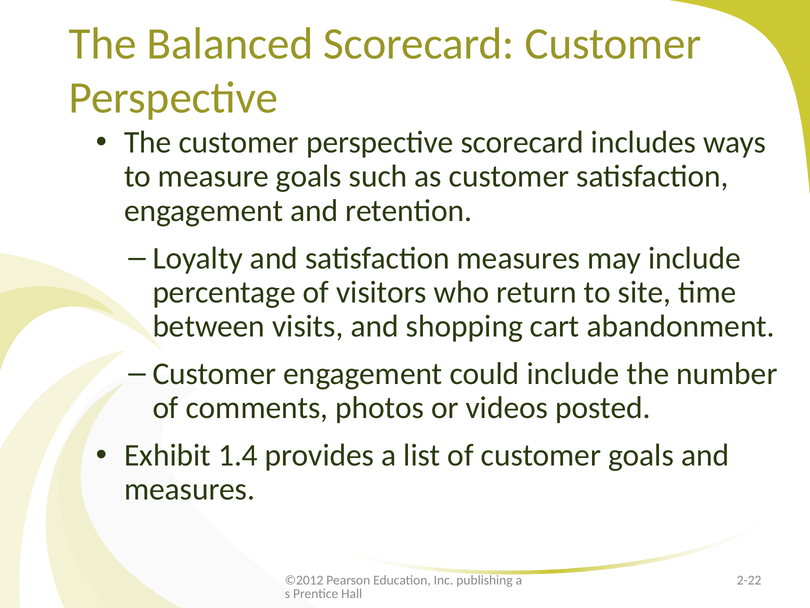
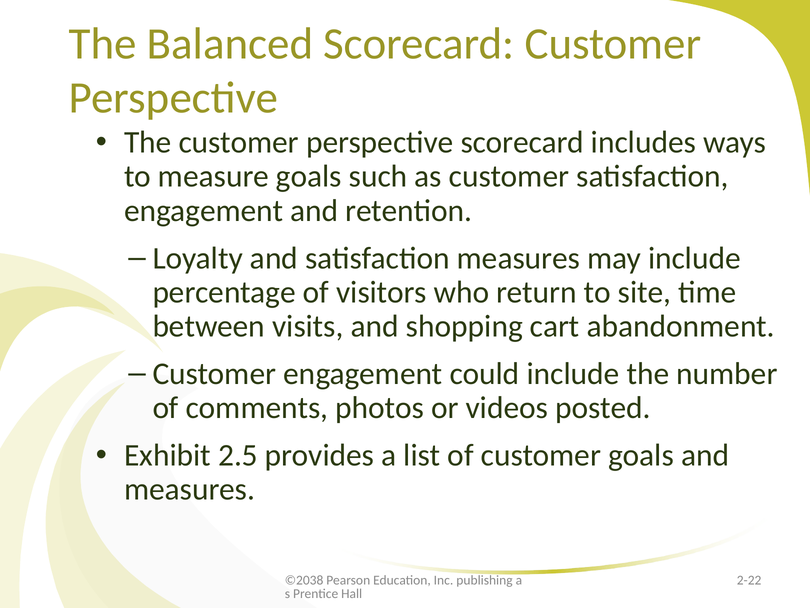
1.4: 1.4 -> 2.5
©2012: ©2012 -> ©2038
